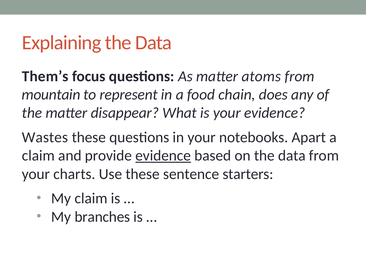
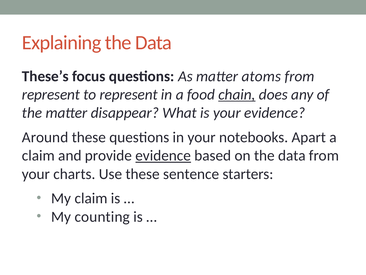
Them’s: Them’s -> These’s
mountain at (51, 94): mountain -> represent
chain underline: none -> present
Wastes: Wastes -> Around
branches: branches -> counting
